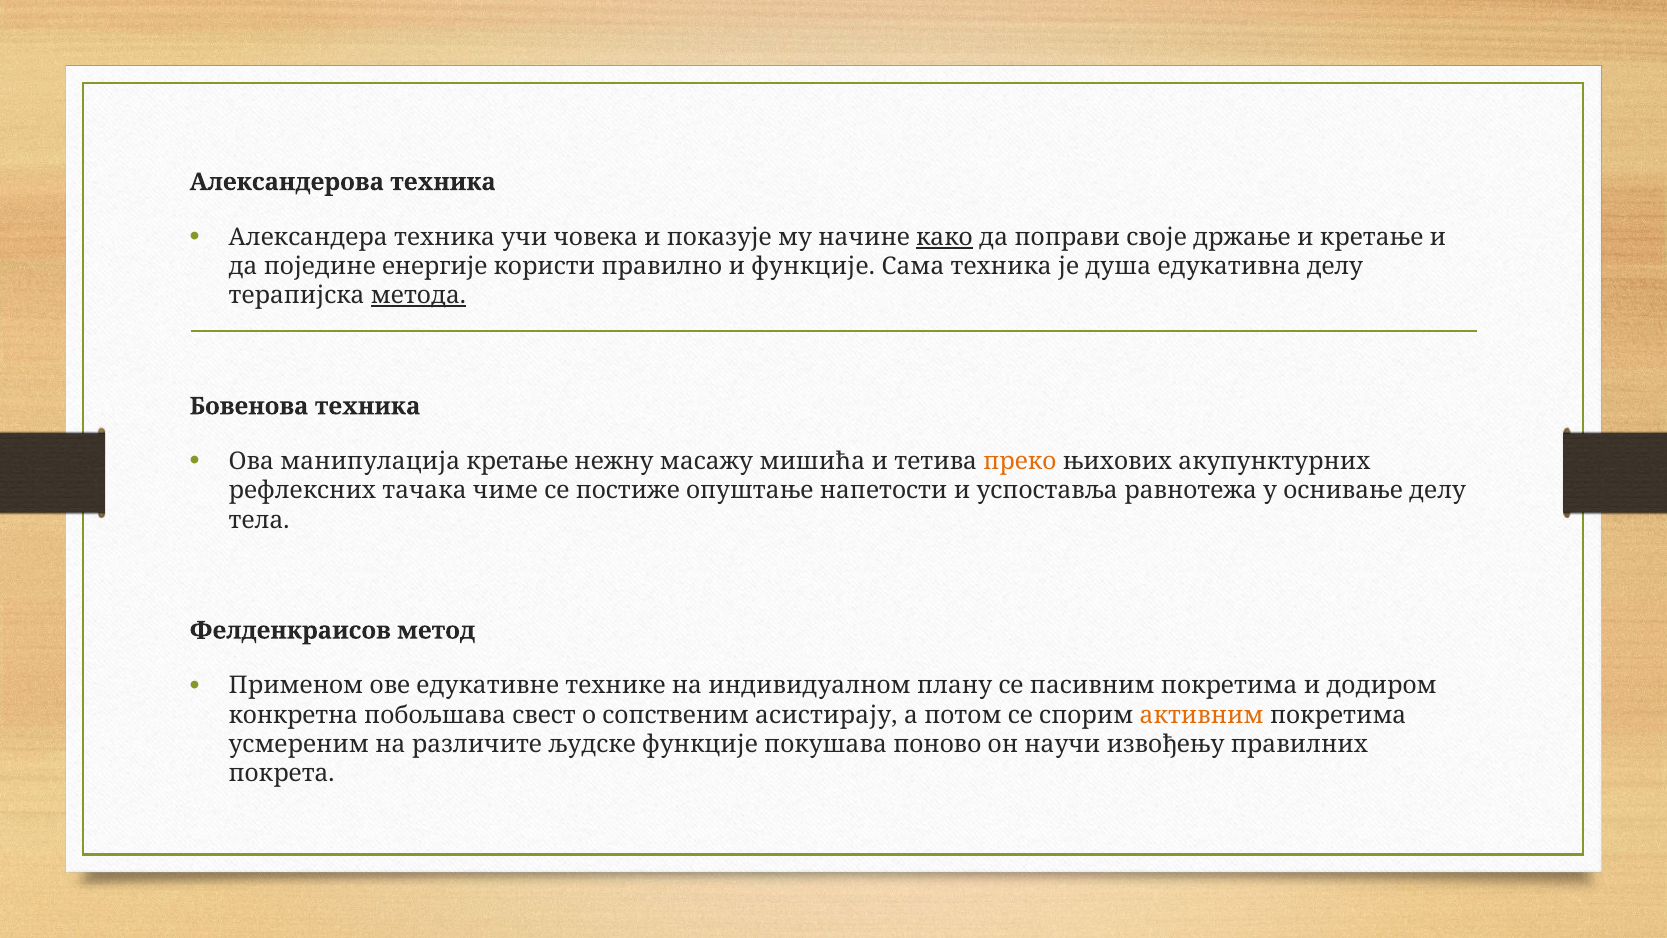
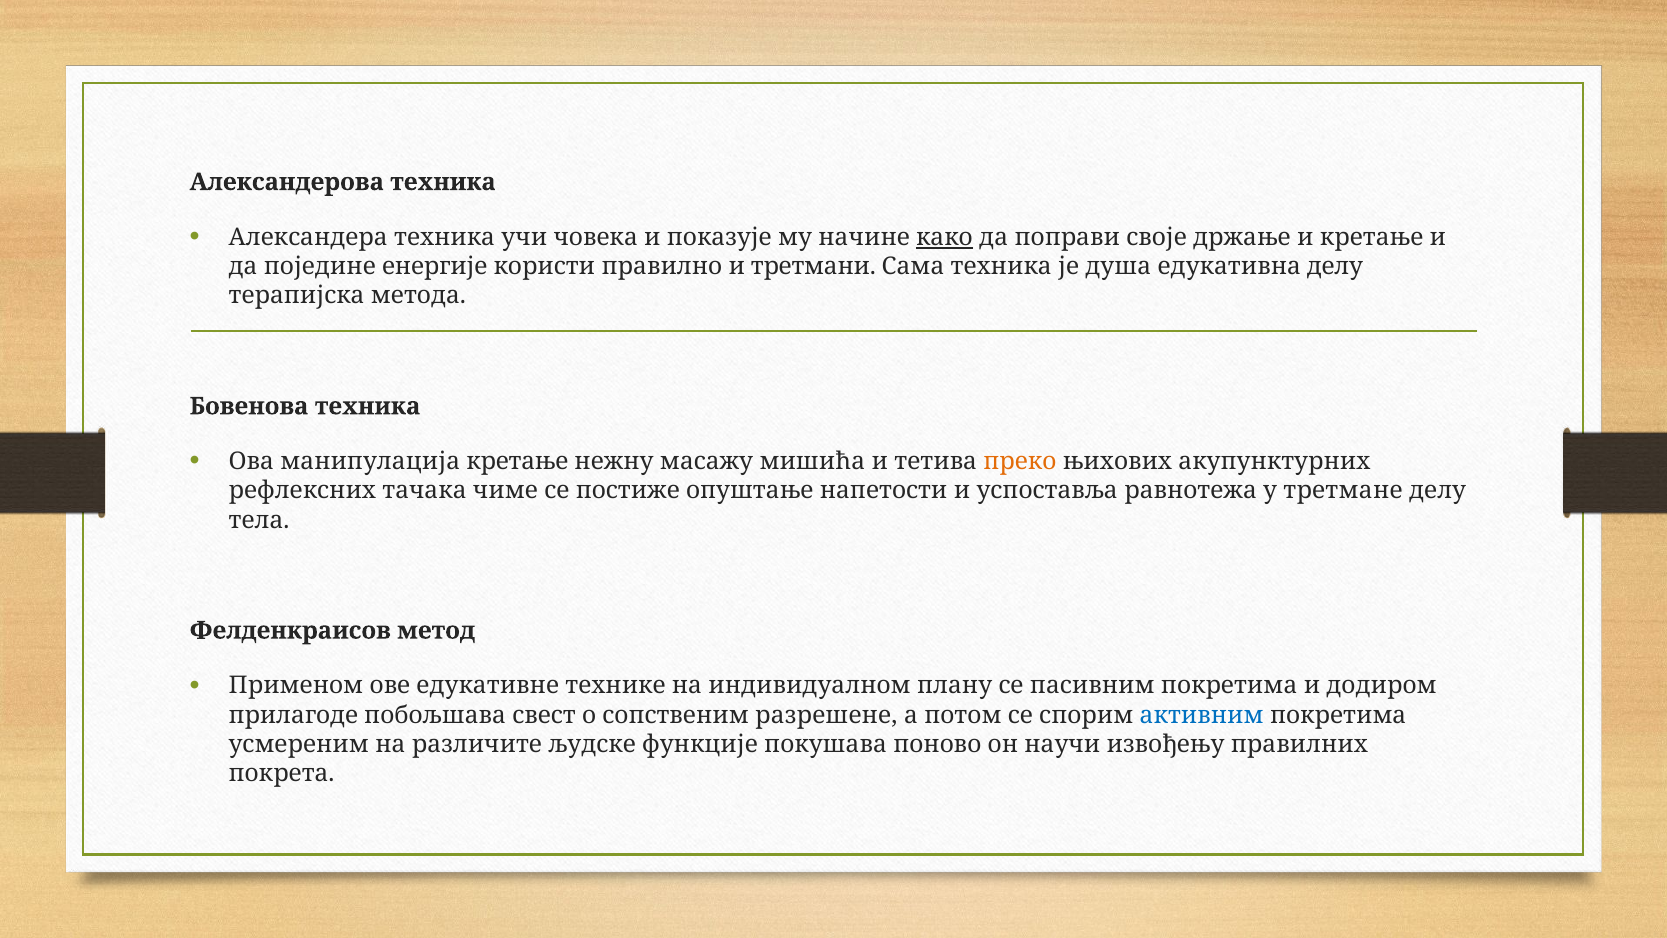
и функције: функције -> третмани
метода underline: present -> none
оснивање: оснивање -> третмане
конкретна: конкретна -> прилагоде
асистирају: асистирају -> разрешене
активним colour: orange -> blue
